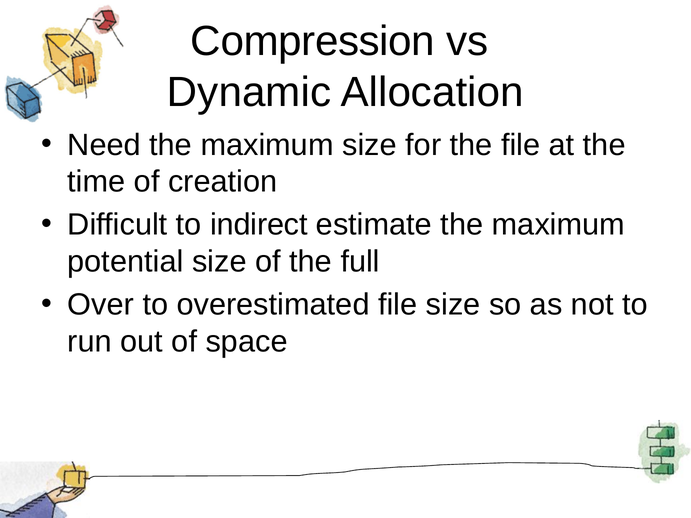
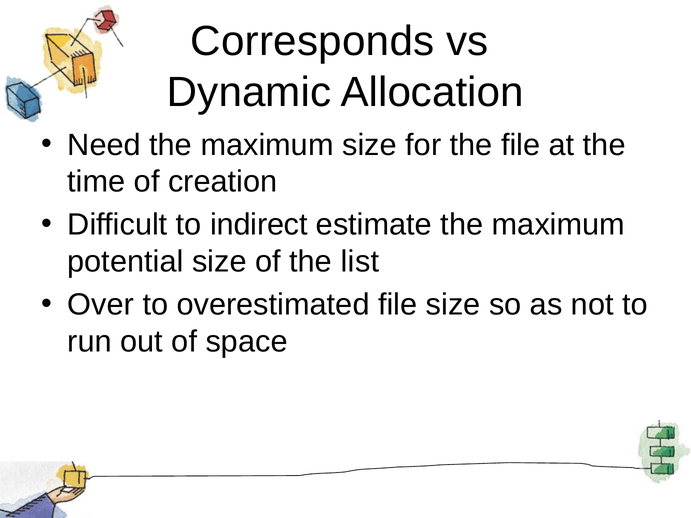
Compression: Compression -> Corresponds
full: full -> list
